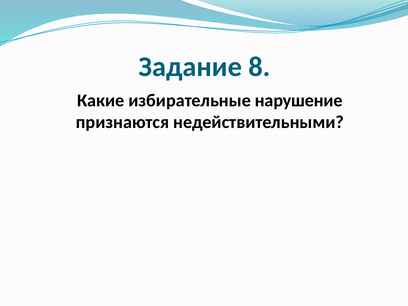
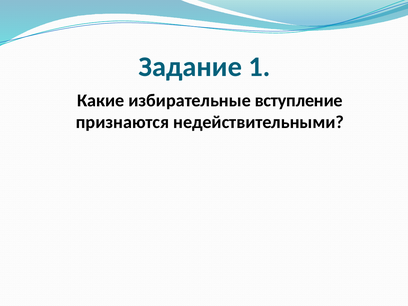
8: 8 -> 1
нарушение: нарушение -> вступление
